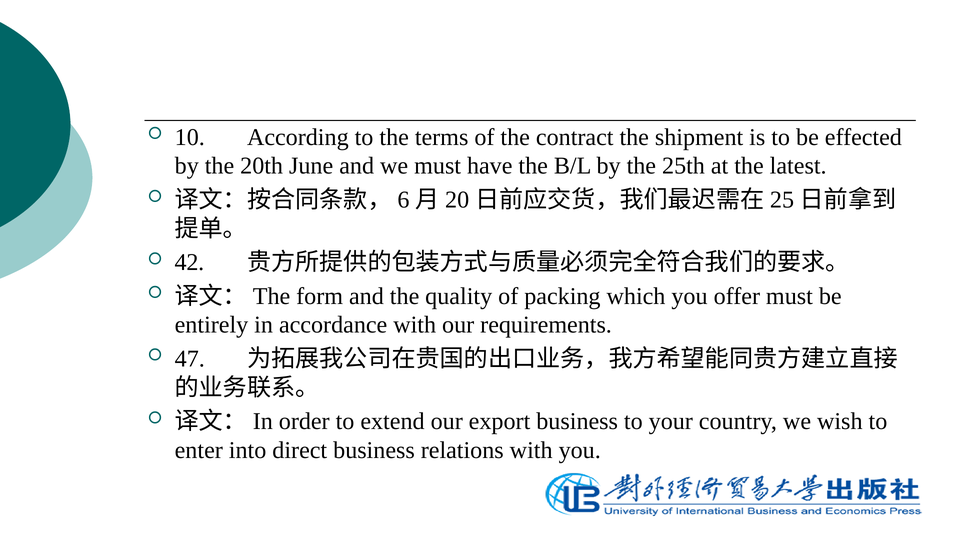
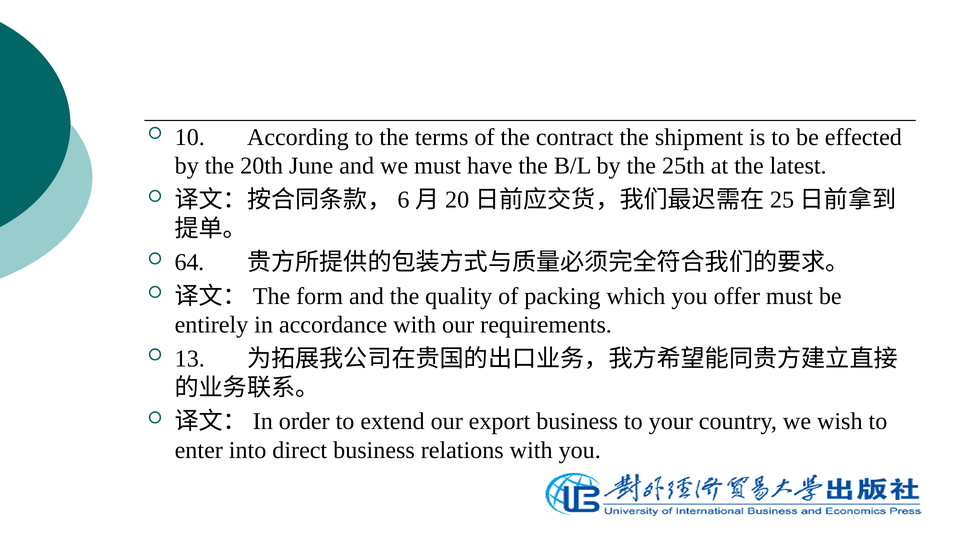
42: 42 -> 64
47: 47 -> 13
